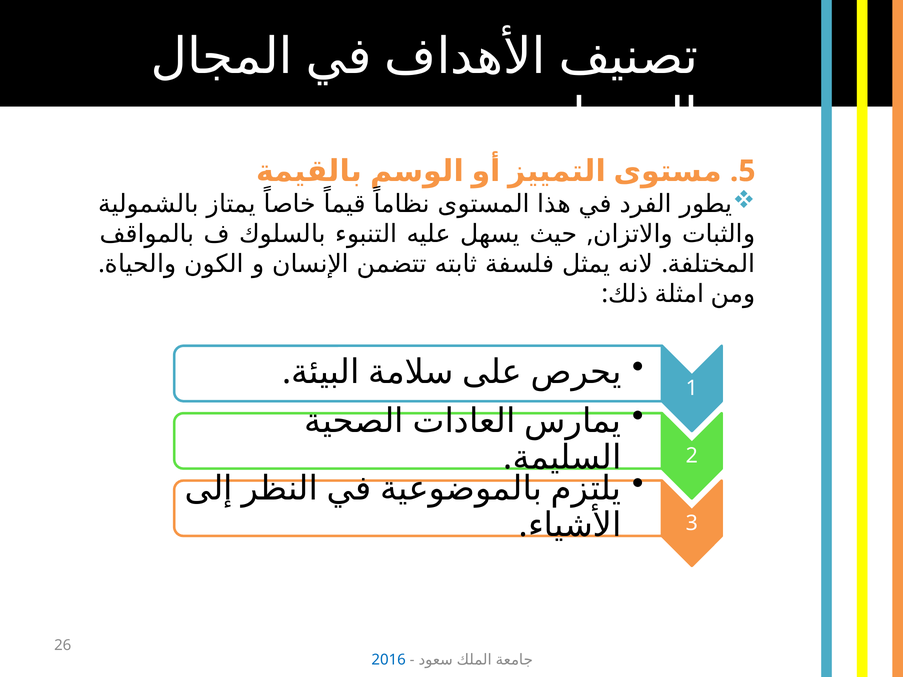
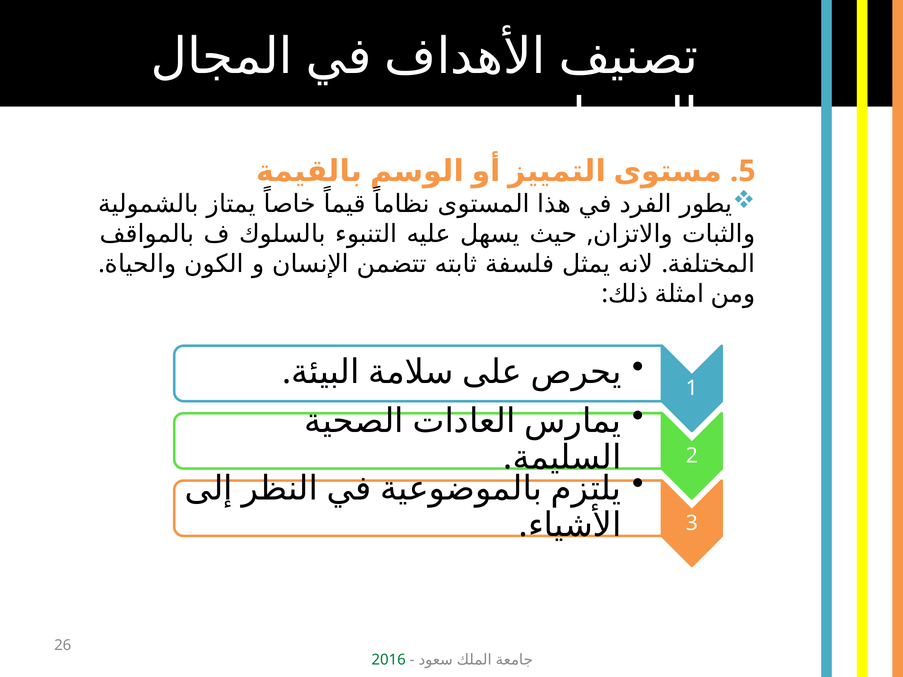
2016 colour: blue -> green
